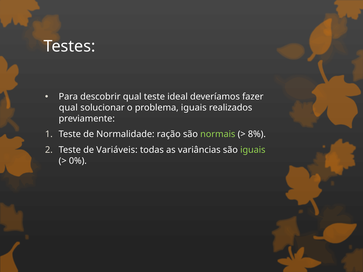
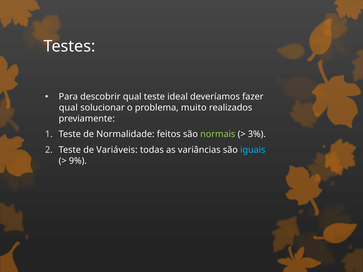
problema iguais: iguais -> muito
ração: ração -> feitos
8%: 8% -> 3%
iguais at (253, 150) colour: light green -> light blue
0%: 0% -> 9%
